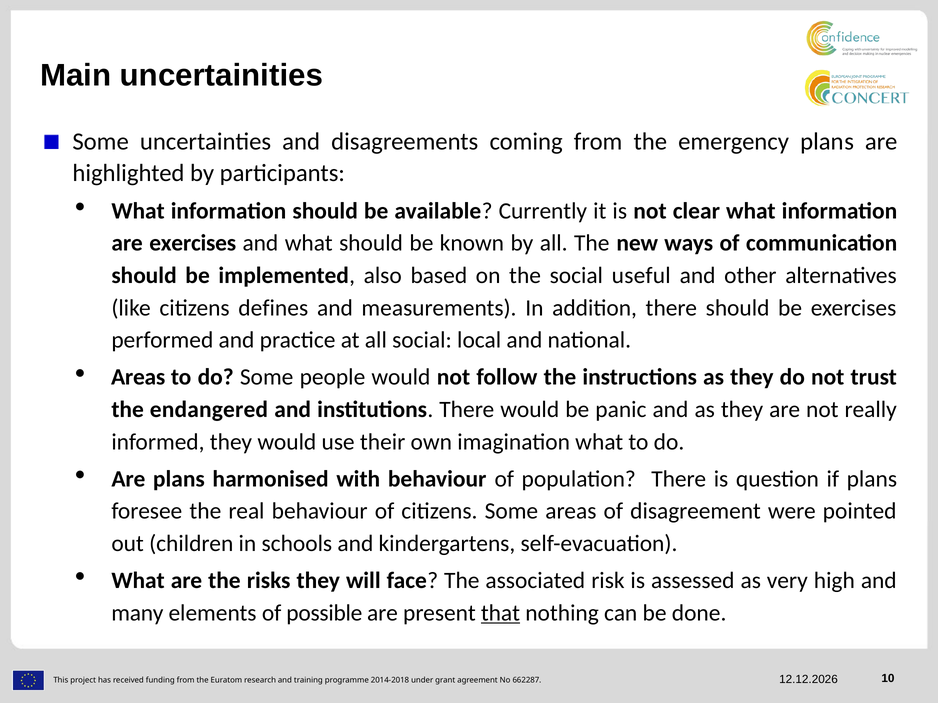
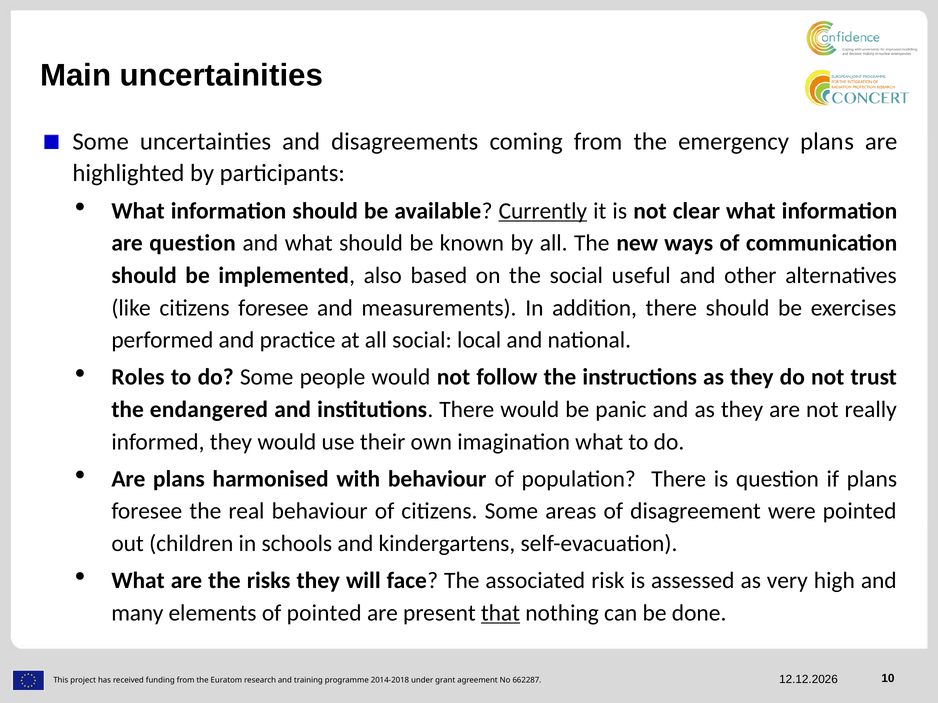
Currently underline: none -> present
are exercises: exercises -> question
citizens defines: defines -> foresee
Areas at (138, 378): Areas -> Roles
of possible: possible -> pointed
